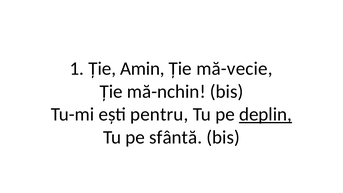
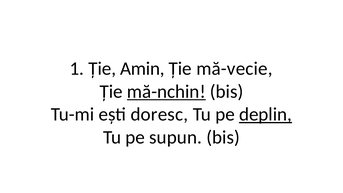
mă-nchin underline: none -> present
pentru: pentru -> doresc
sfântă: sfântă -> supun
